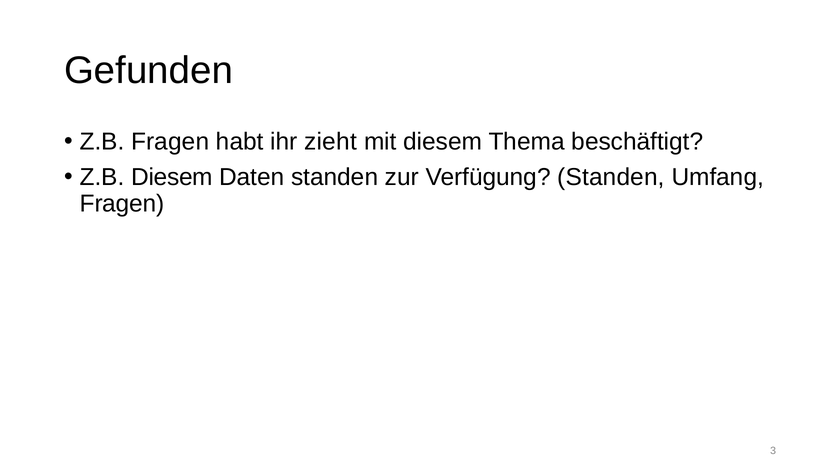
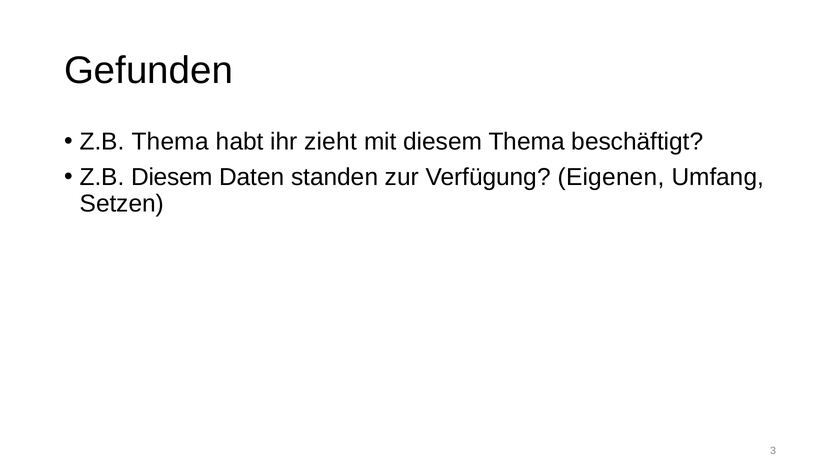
Z.B Fragen: Fragen -> Thema
Verfügung Standen: Standen -> Eigenen
Fragen at (122, 204): Fragen -> Setzen
